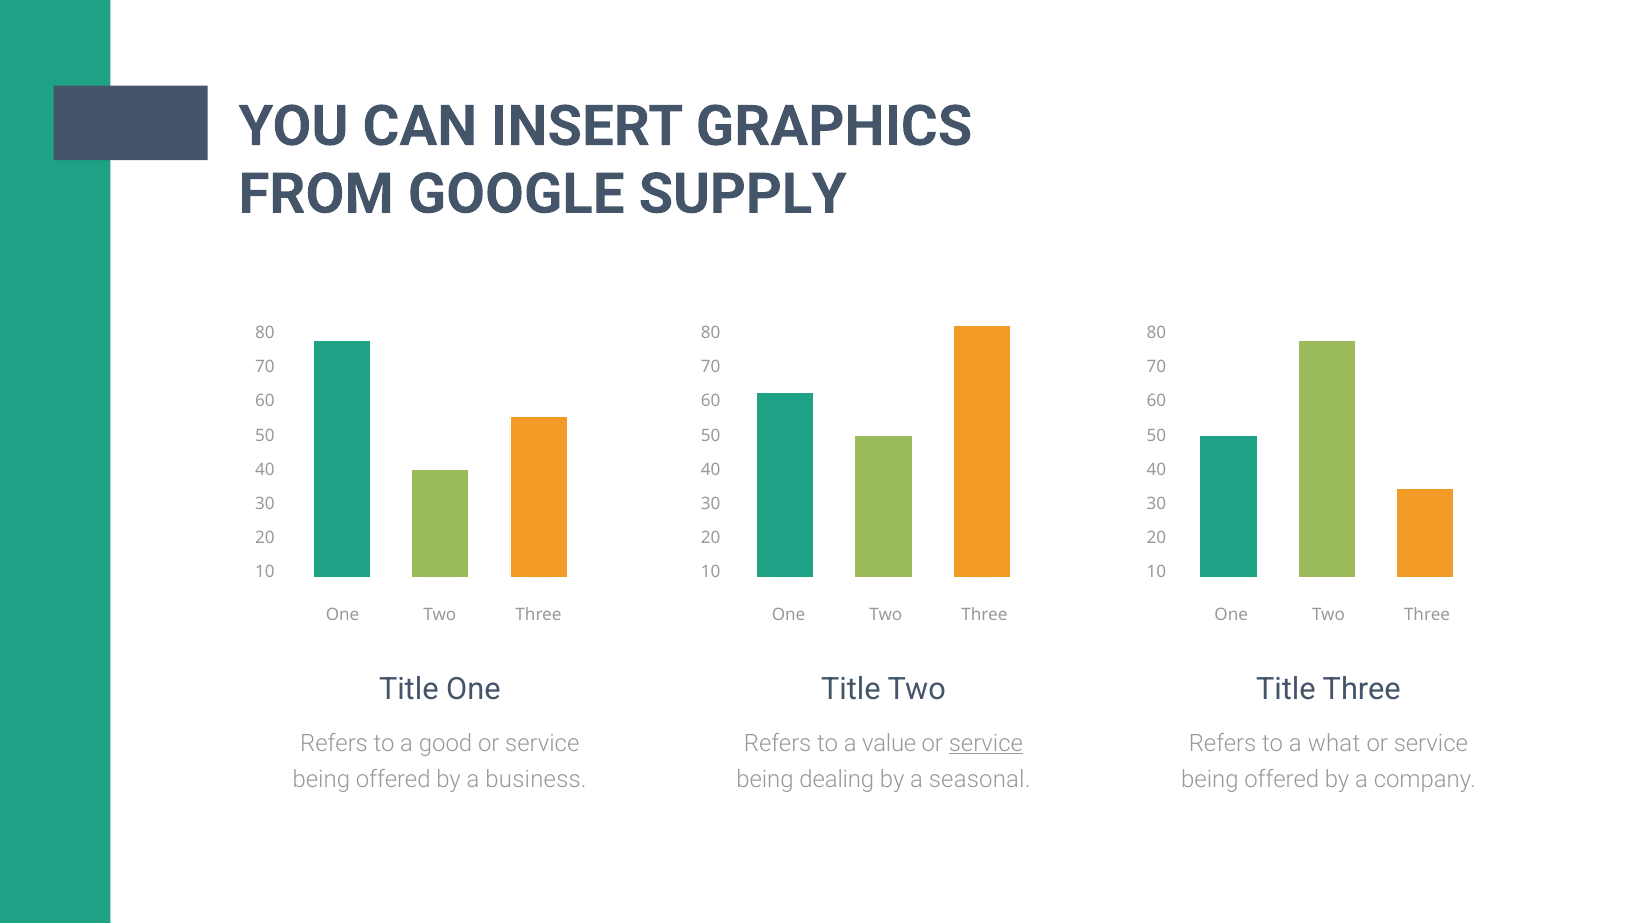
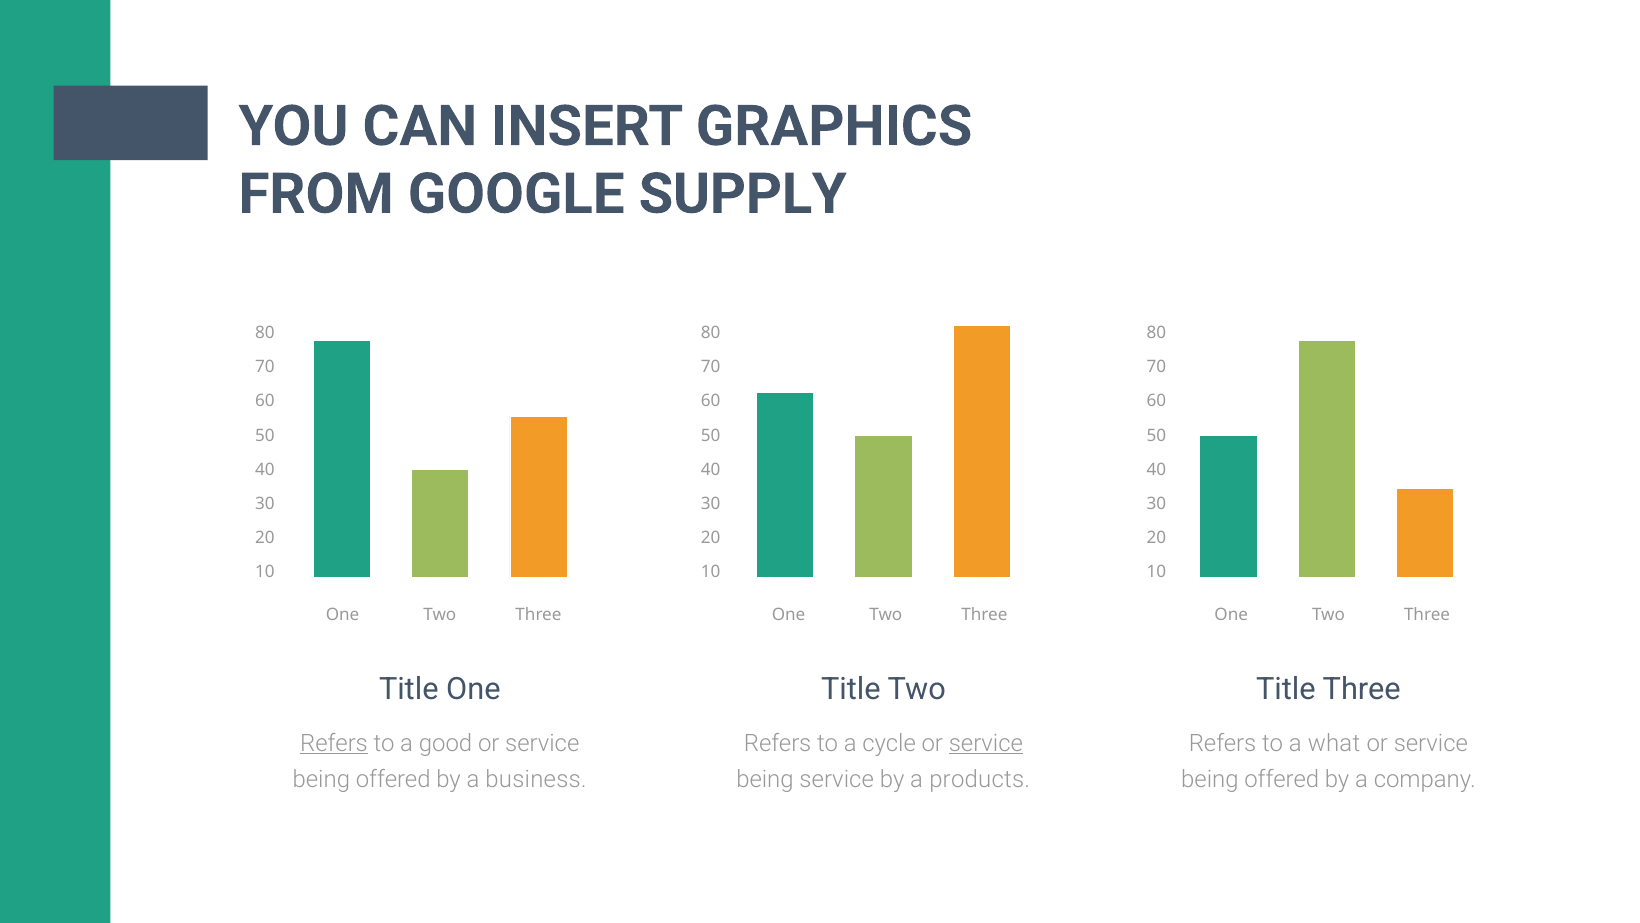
Refers at (334, 743) underline: none -> present
value: value -> cycle
being dealing: dealing -> service
seasonal: seasonal -> products
